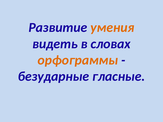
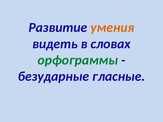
орфограммы colour: orange -> green
